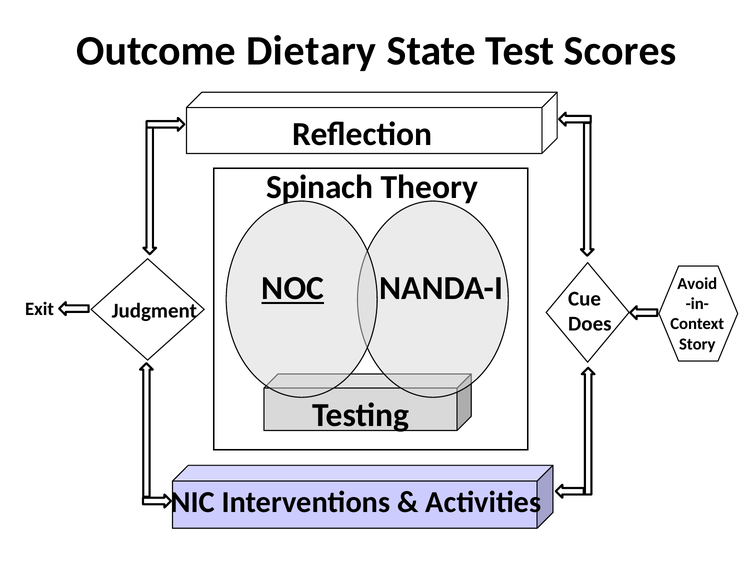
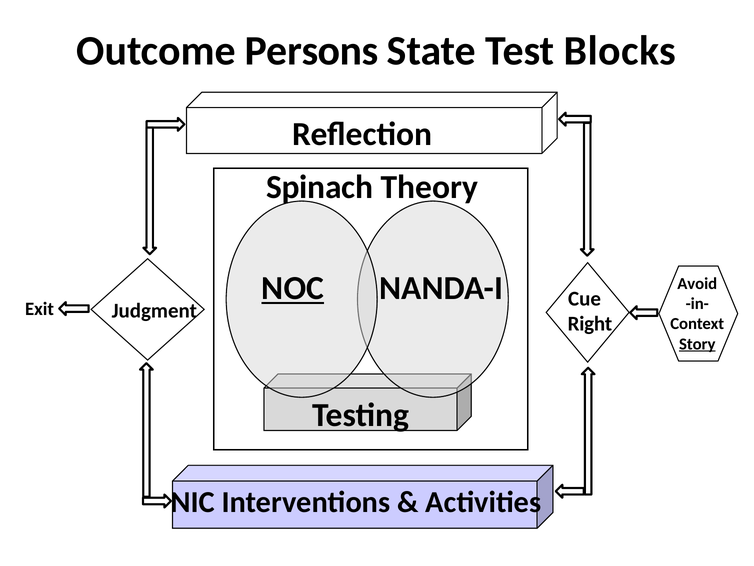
Dietary: Dietary -> Persons
Scores: Scores -> Blocks
Does: Does -> Right
Story underline: none -> present
